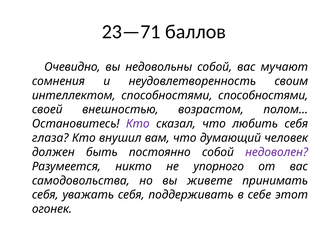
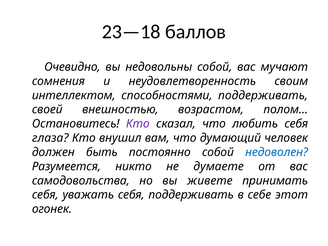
23—71: 23—71 -> 23—18
способностями способностями: способностями -> поддерживать
недоволен colour: purple -> blue
упорного: упорного -> думаете
